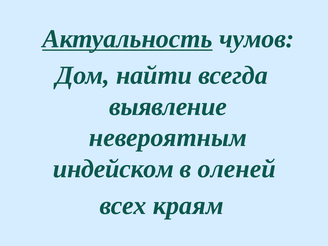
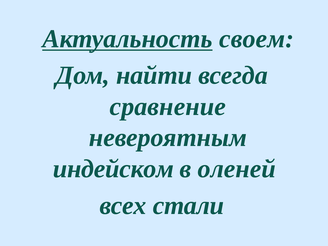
чумов: чумов -> своем
выявление: выявление -> сравнение
краям: краям -> стали
